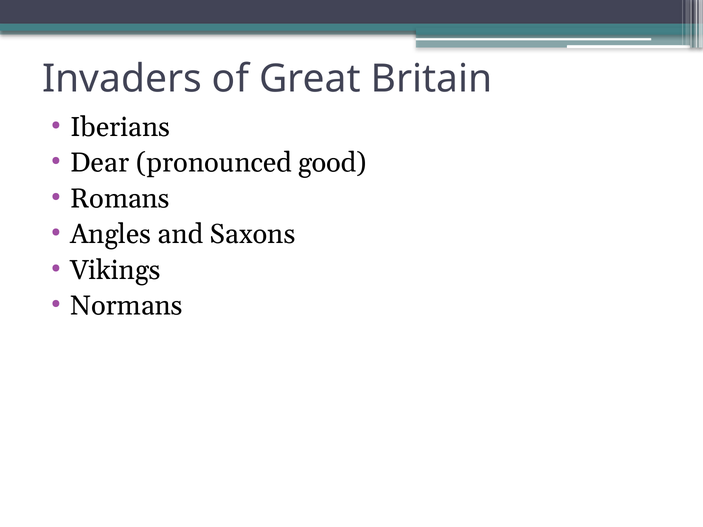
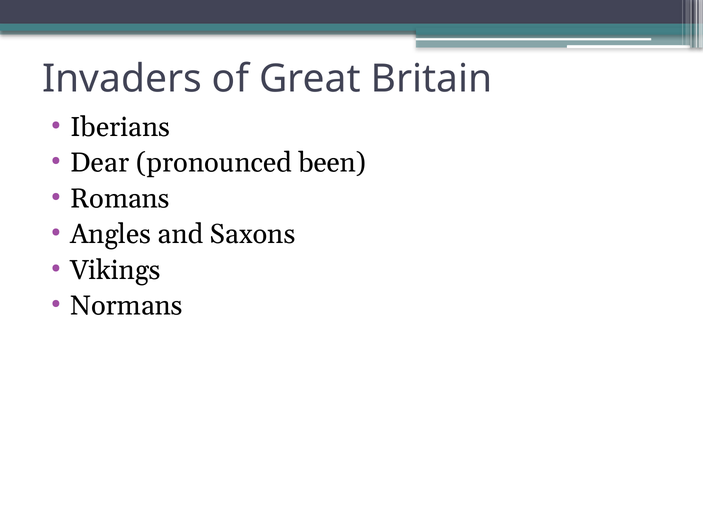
good: good -> been
